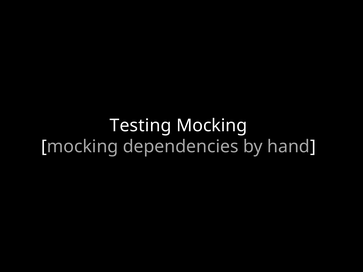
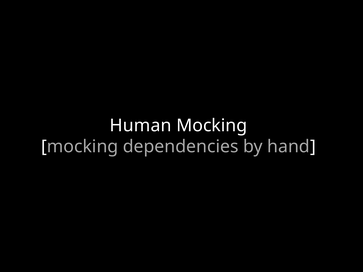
Testing: Testing -> Human
